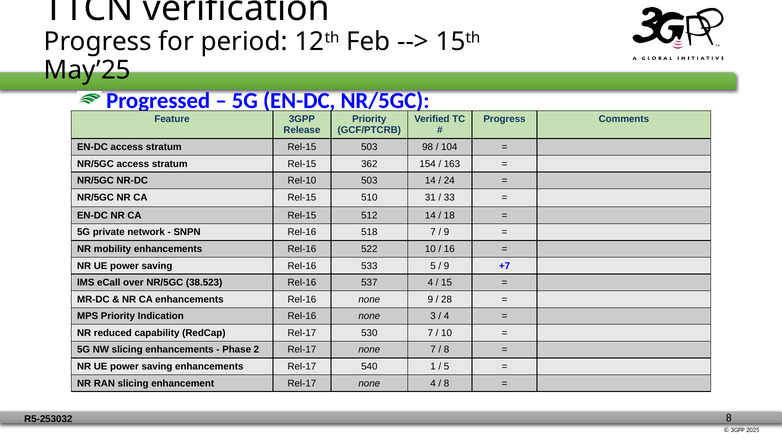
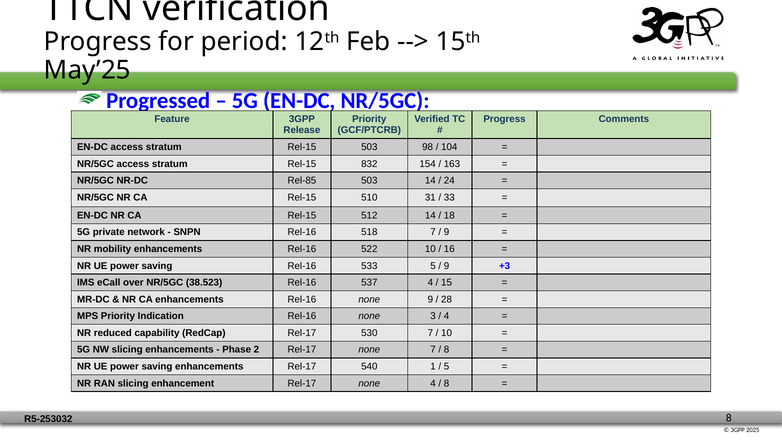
362: 362 -> 832
Rel-10: Rel-10 -> Rel-85
+7: +7 -> +3
